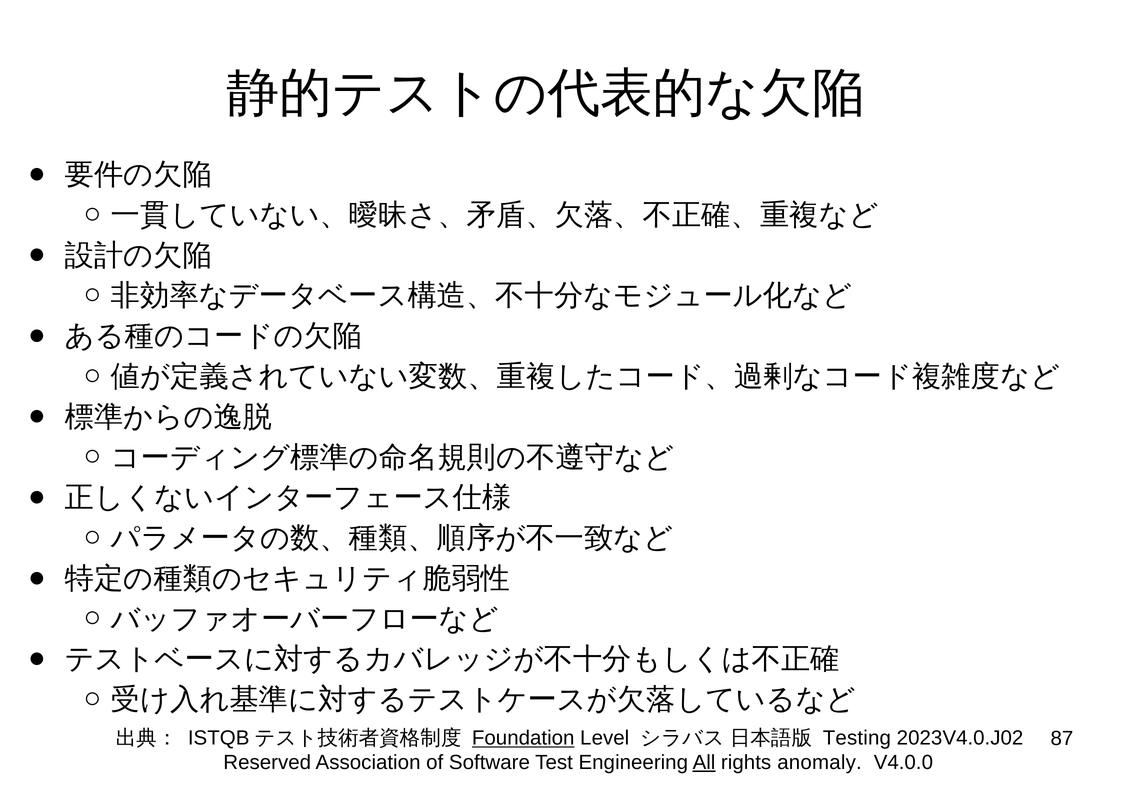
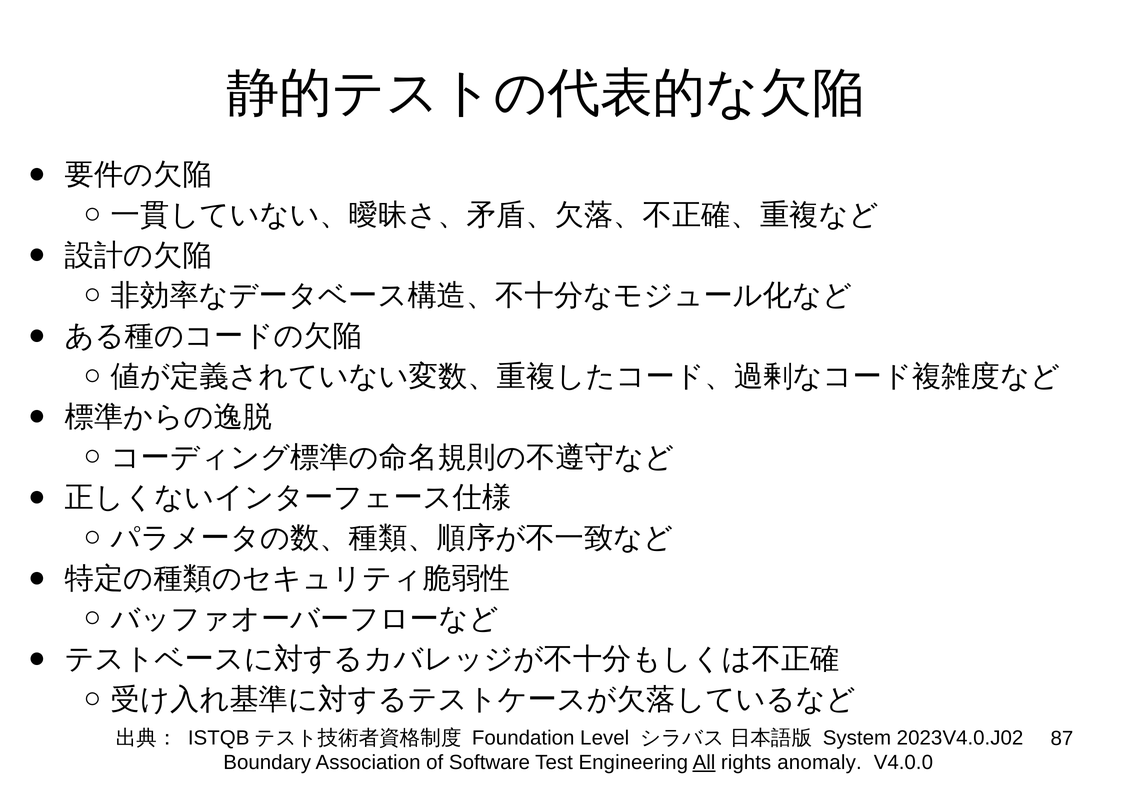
Foundation underline: present -> none
Testing: Testing -> System
Reserved: Reserved -> Boundary
